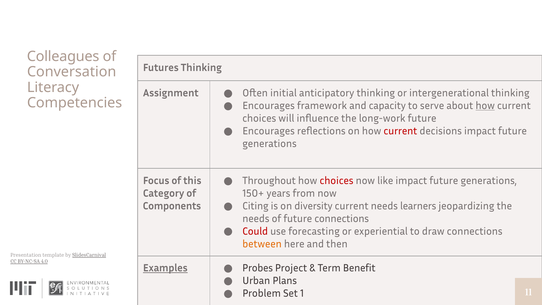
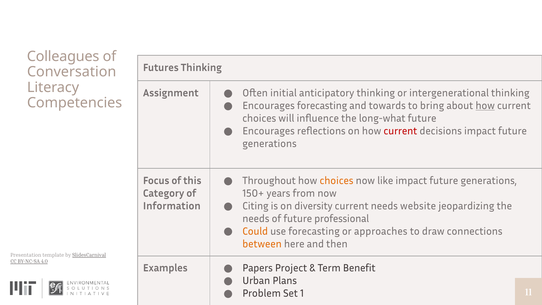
Encourages framework: framework -> forecasting
capacity: capacity -> towards
serve: serve -> bring
long-work: long-work -> long-what
choices at (337, 181) colour: red -> orange
learners: learners -> website
Components: Components -> Information
future connections: connections -> professional
Could colour: red -> orange
experiential: experiential -> approaches
Examples underline: present -> none
Probes: Probes -> Papers
